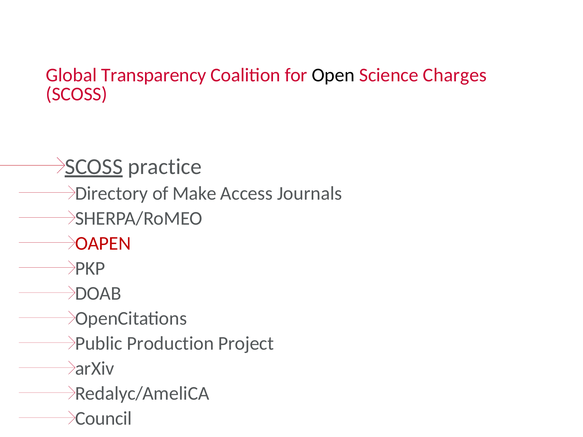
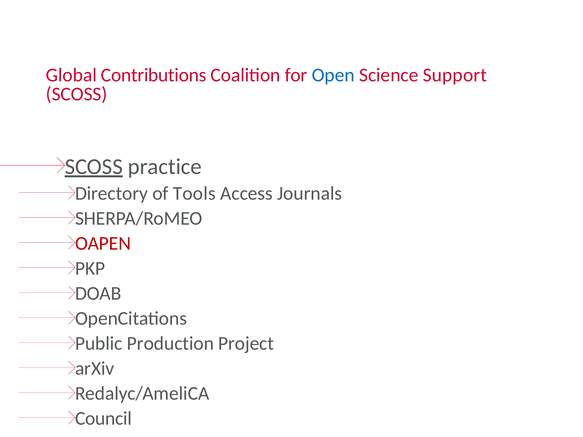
Transparency: Transparency -> Contributions
Open colour: black -> blue
Charges: Charges -> Support
Make: Make -> Tools
